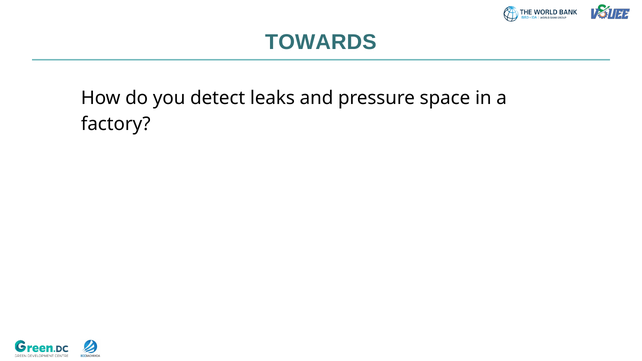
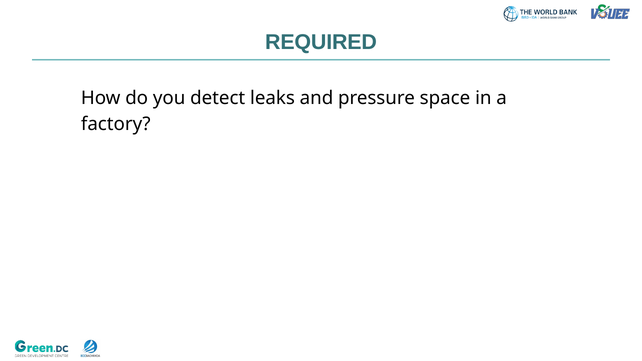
TOWARDS: TOWARDS -> REQUIRED
